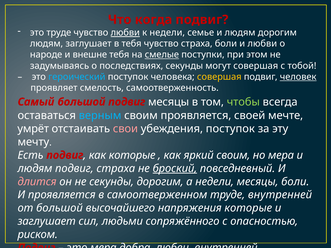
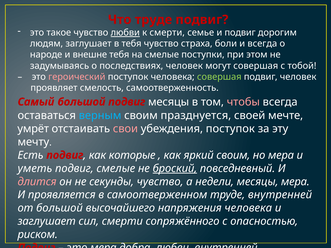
Что когда: когда -> труде
это труде: труде -> такое
к недели: недели -> смерти
семье и людям: людям -> подвиг
и любви: любви -> всегда
смелые at (162, 55) underline: present -> none
последствиях секунды: секунды -> человек
героический colour: light blue -> pink
совершая at (219, 77) colour: yellow -> light green
человек at (298, 77) underline: present -> none
чтобы colour: light green -> pink
своим проявляется: проявляется -> празднуется
людям at (35, 169): людям -> уметь
подвиг страха: страха -> смелые
секунды дорогим: дорогим -> чувство
месяцы боли: боли -> мера
напряжения которые: которые -> человека
сил людьми: людьми -> смерти
